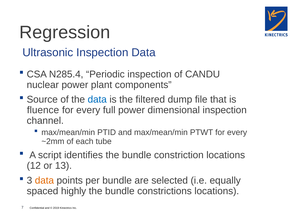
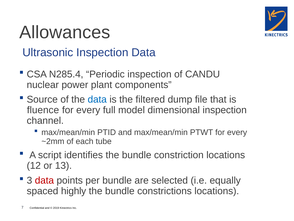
Regression: Regression -> Allowances
full power: power -> model
data at (44, 180) colour: orange -> red
